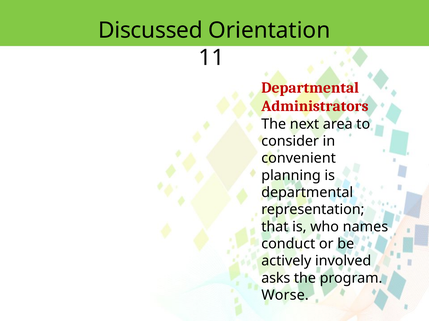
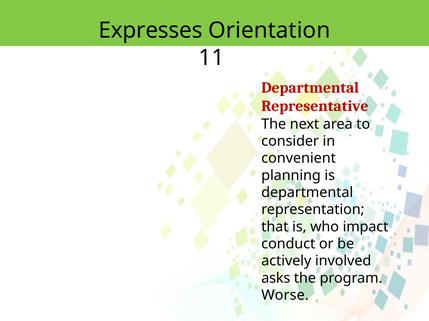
Discussed: Discussed -> Expresses
Administrators: Administrators -> Representative
names: names -> impact
